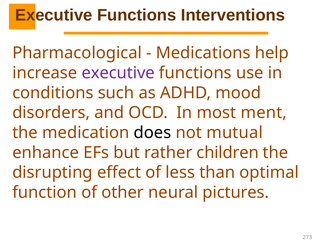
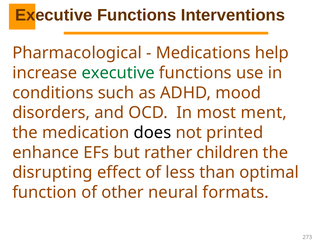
executive at (118, 73) colour: purple -> green
mutual: mutual -> printed
pictures: pictures -> formats
